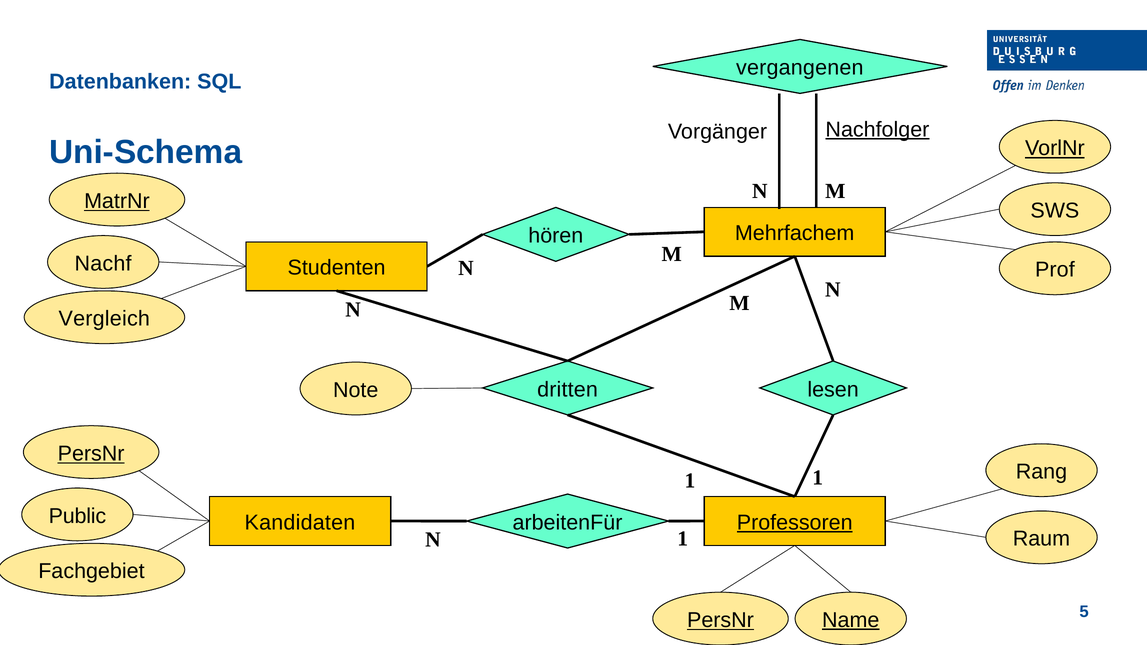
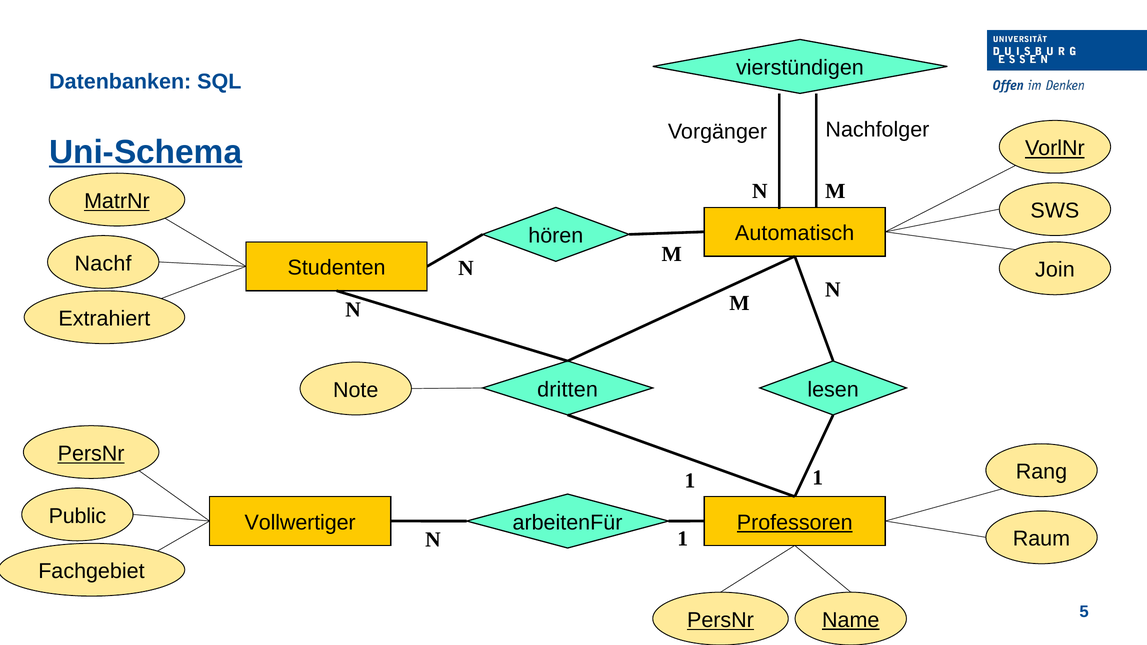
vergangenen: vergangenen -> vierstündigen
Nachfolger underline: present -> none
Uni-Schema underline: none -> present
Mehrfachem: Mehrfachem -> Automatisch
Prof: Prof -> Join
Vergleich: Vergleich -> Extrahiert
Kandidaten: Kandidaten -> Vollwertiger
